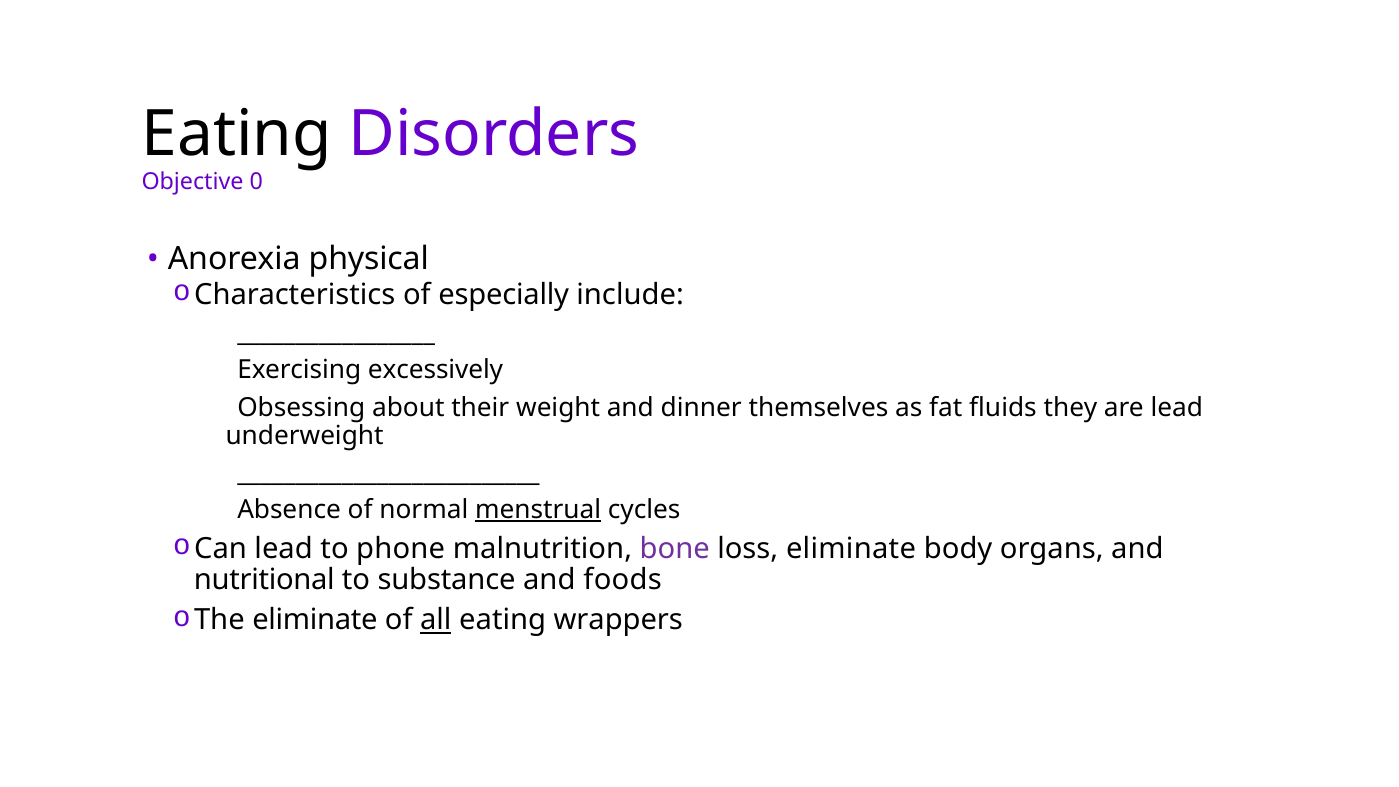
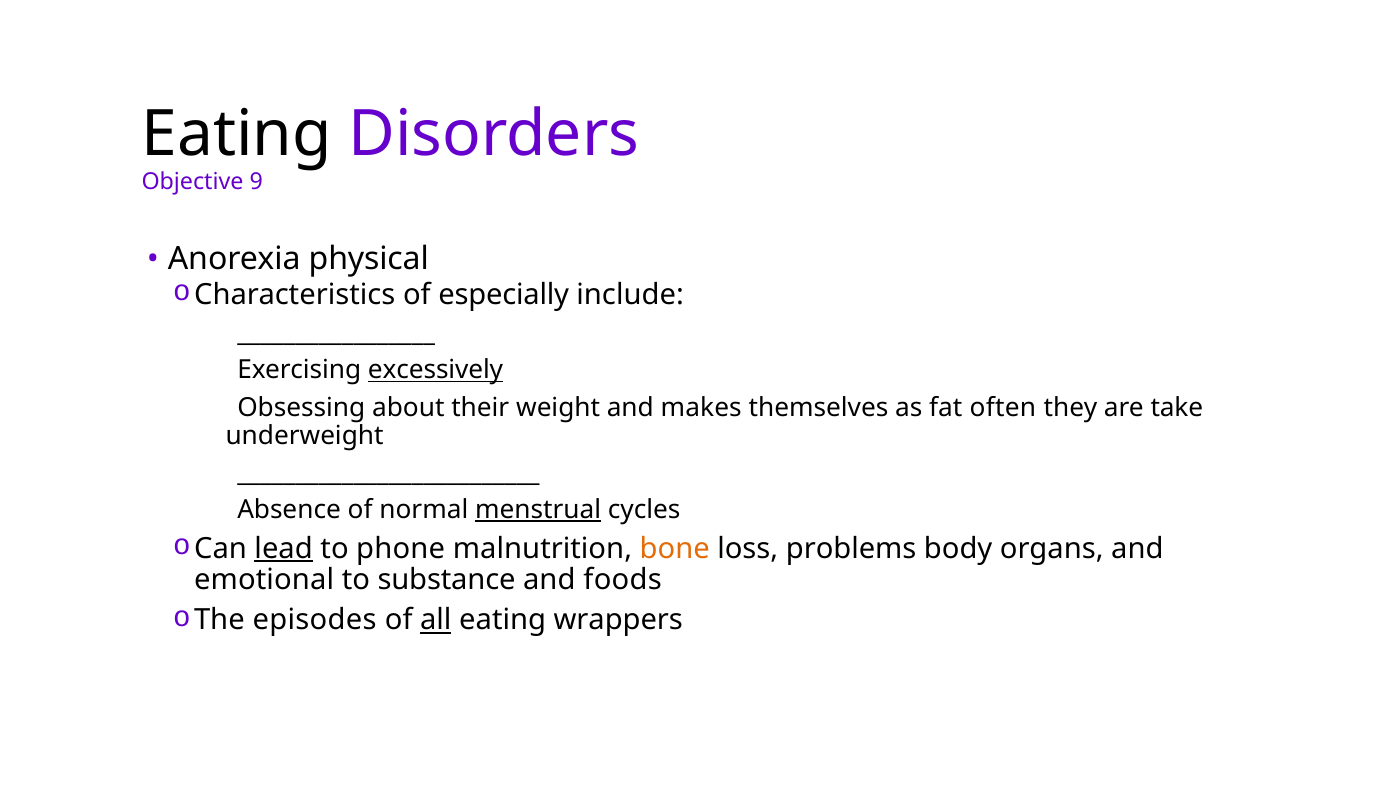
0: 0 -> 9
excessively underline: none -> present
dinner: dinner -> makes
fluids: fluids -> often
are lead: lead -> take
lead at (284, 548) underline: none -> present
bone colour: purple -> orange
loss eliminate: eliminate -> problems
nutritional: nutritional -> emotional
The eliminate: eliminate -> episodes
